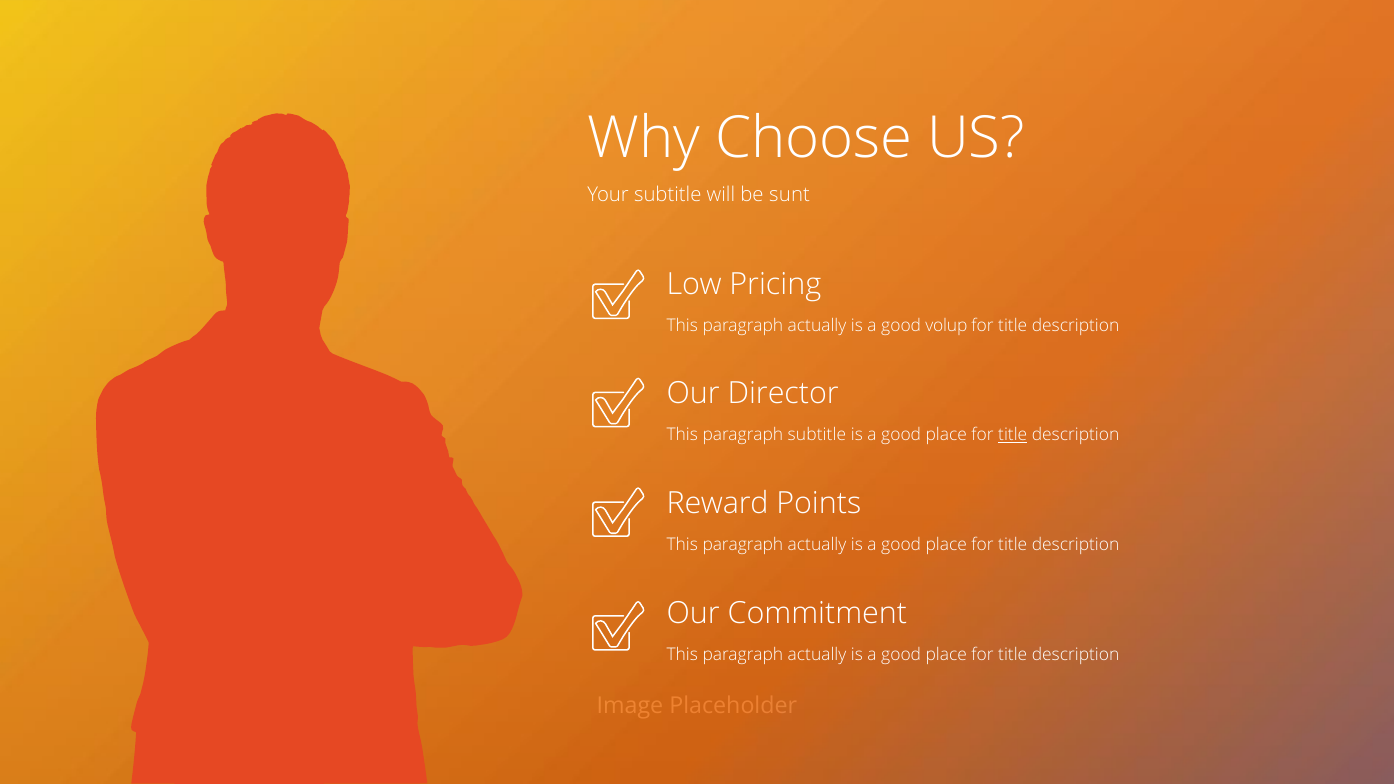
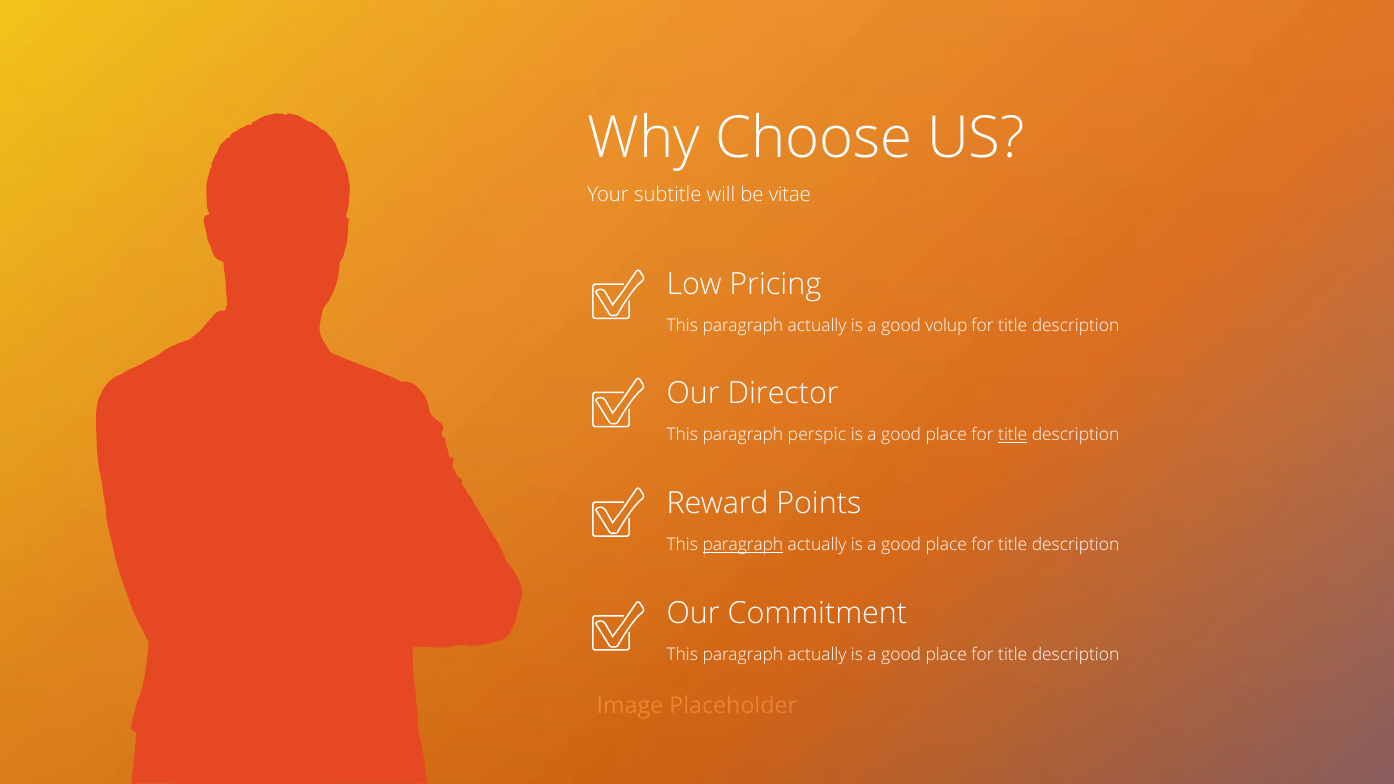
sunt: sunt -> vitae
paragraph subtitle: subtitle -> perspic
paragraph at (743, 545) underline: none -> present
